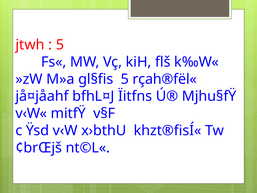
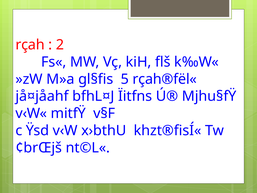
jtwh: jtwh -> rçah
5 at (60, 45): 5 -> 2
